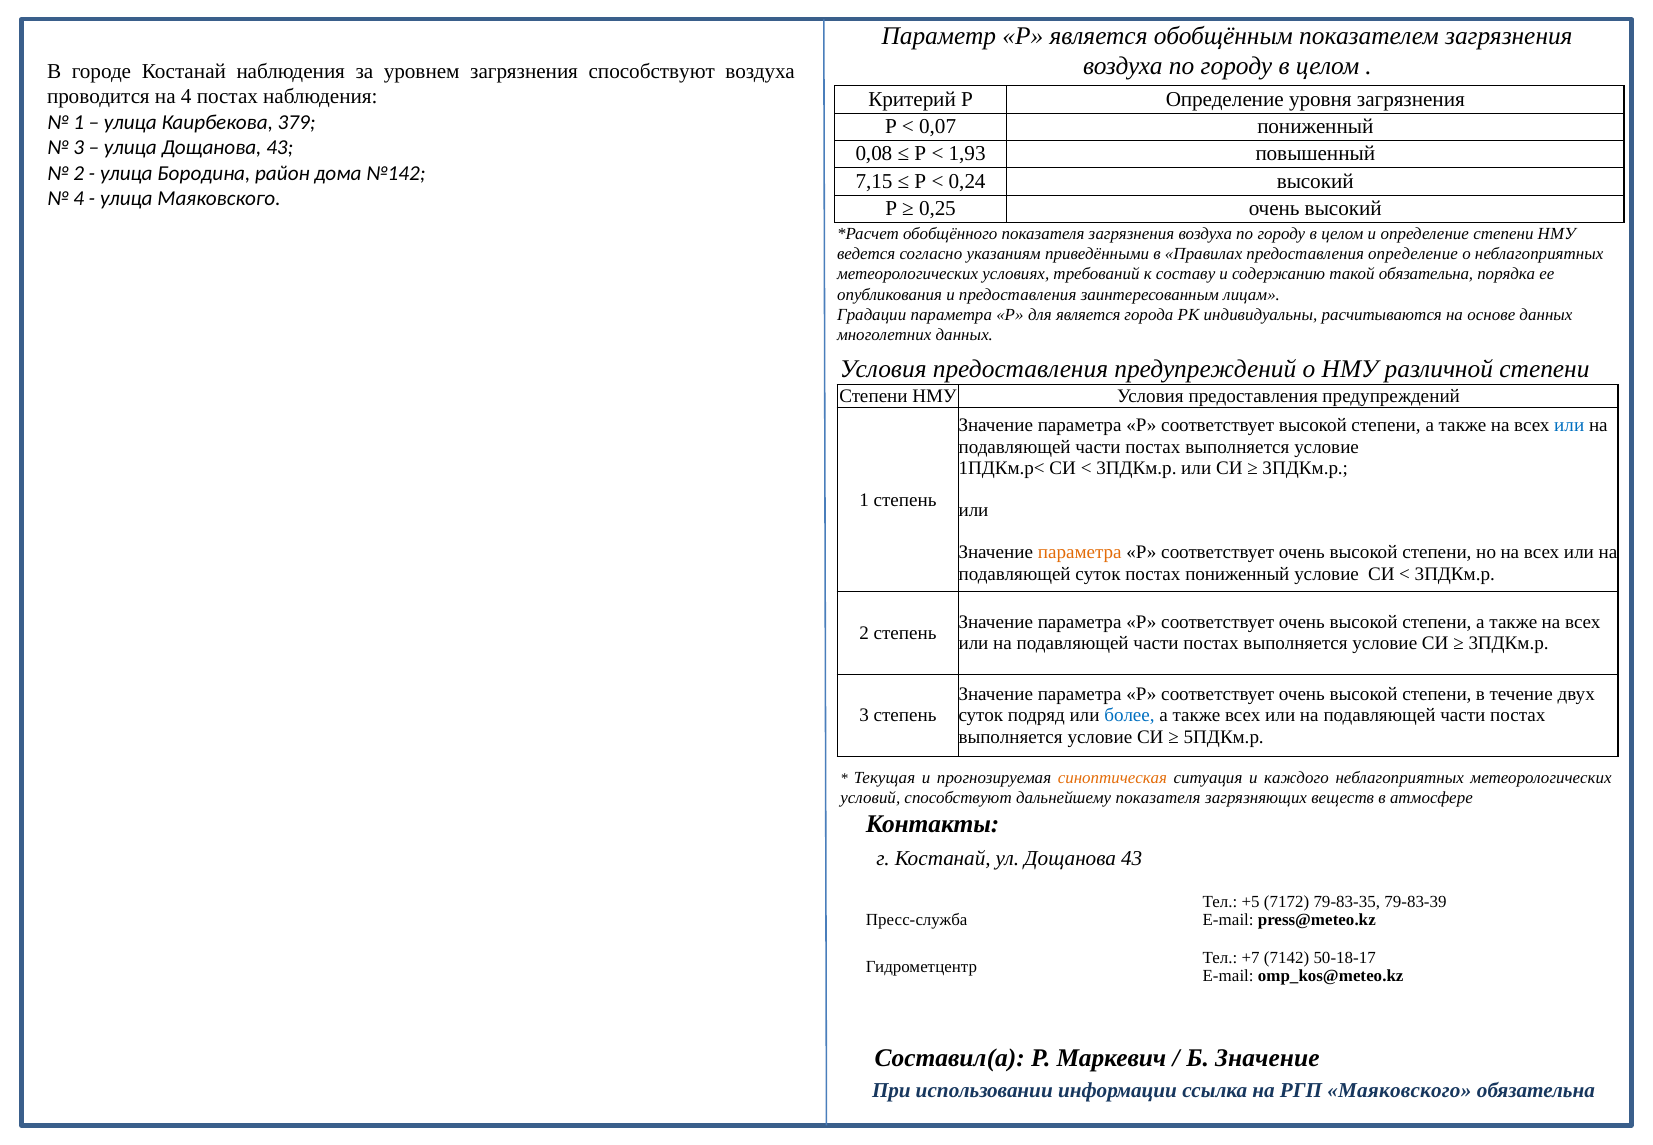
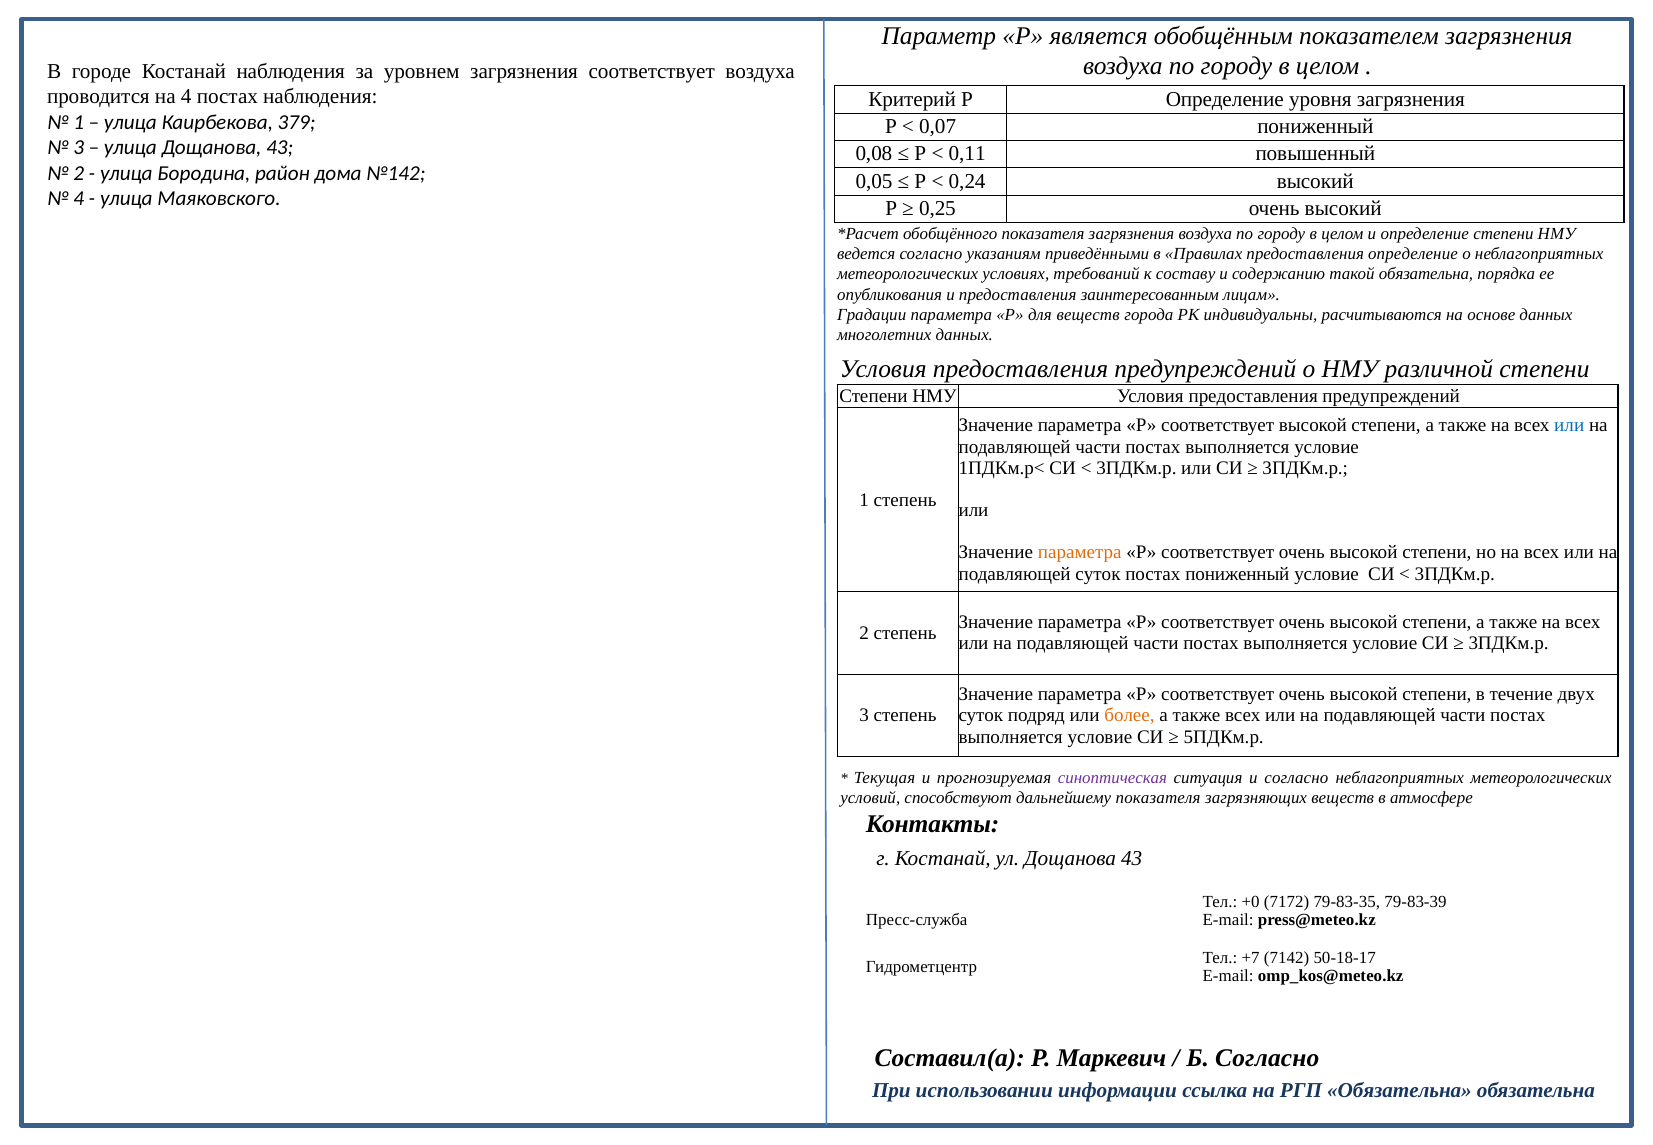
загрязнения способствуют: способствуют -> соответствует
1,93: 1,93 -> 0,11
7,15: 7,15 -> 0,05
для является: является -> веществ
более colour: blue -> orange
синоптическая colour: orange -> purple
и каждого: каждого -> согласно
+5: +5 -> +0
Б Значение: Значение -> Согласно
РГП Маяковского: Маяковского -> Обязательна
